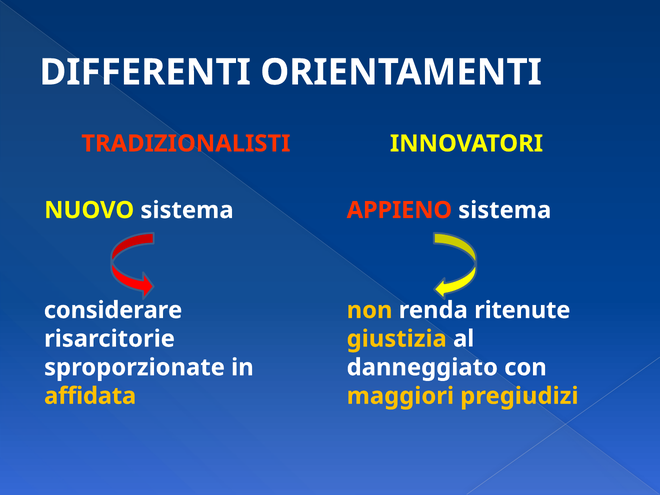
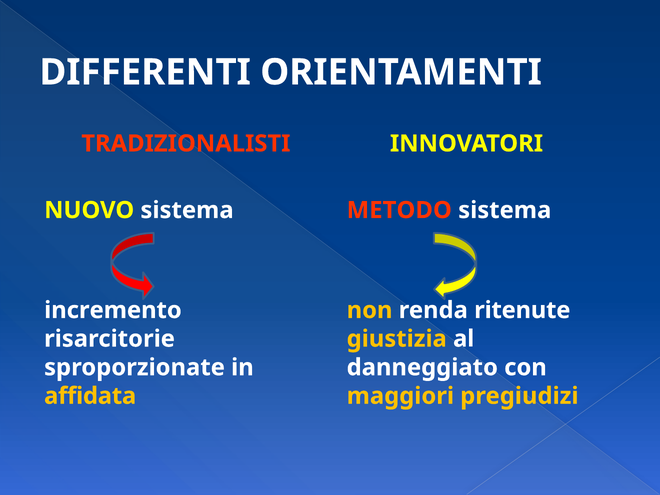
APPIENO: APPIENO -> METODO
considerare: considerare -> incremento
